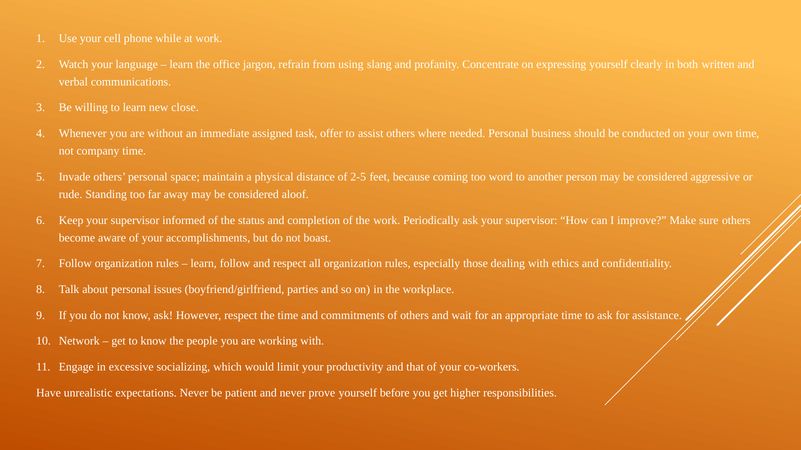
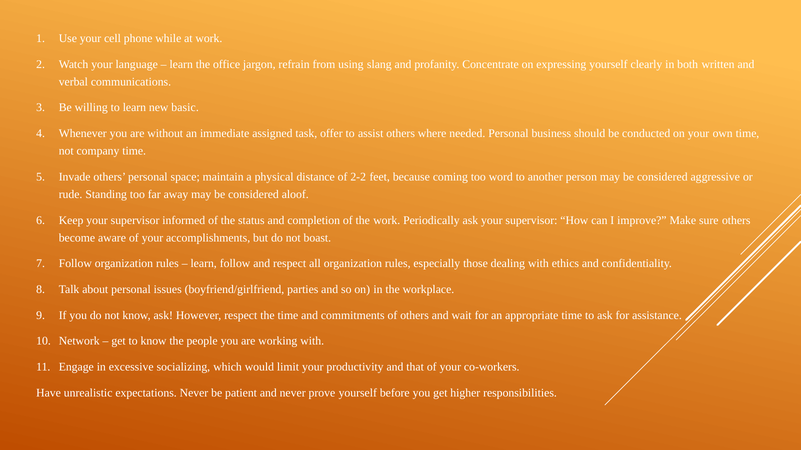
close: close -> basic
2-5: 2-5 -> 2-2
